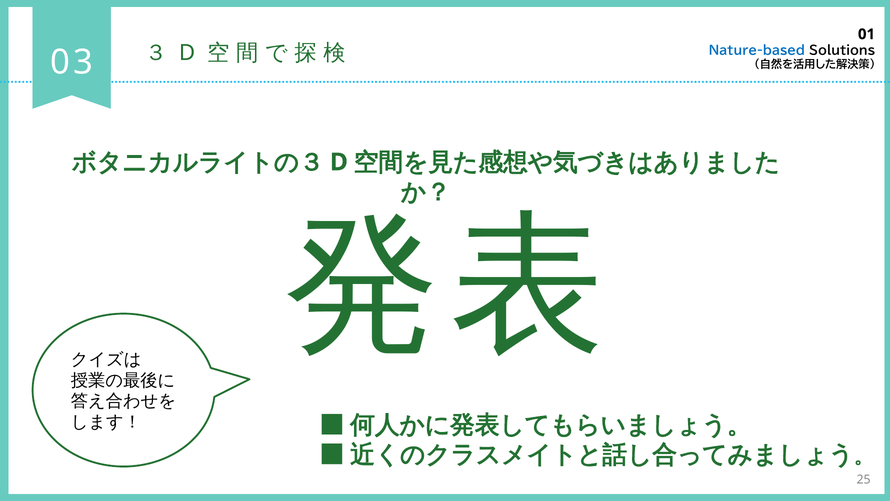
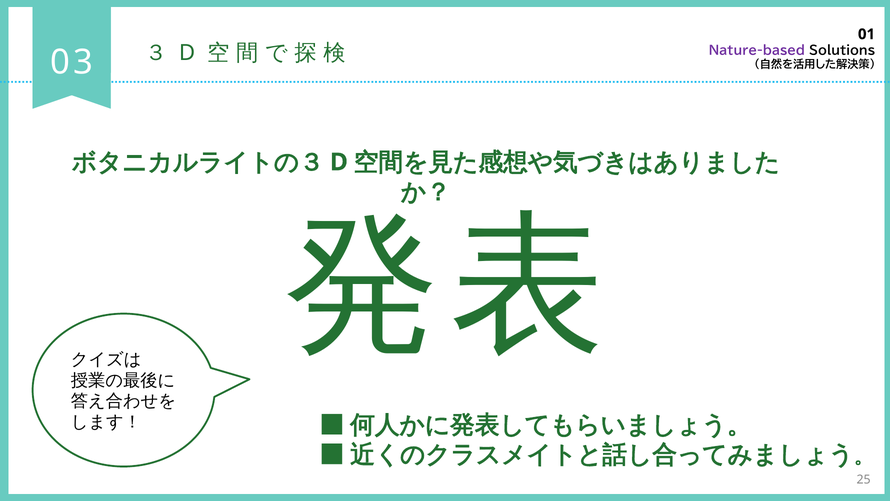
Nature-based colour: blue -> purple
